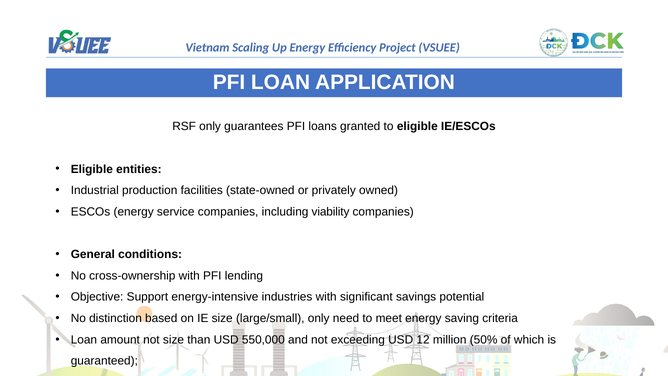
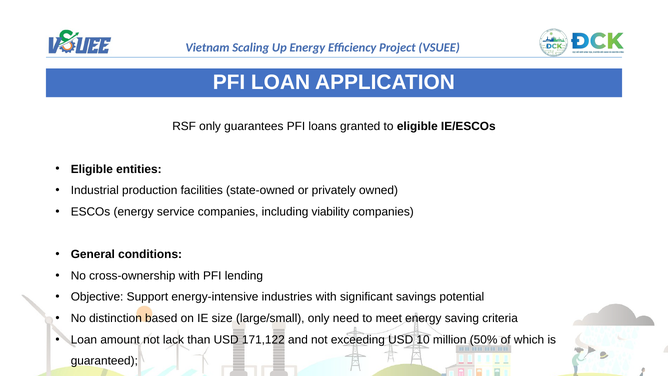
not size: size -> lack
550,000: 550,000 -> 171,122
12: 12 -> 10
